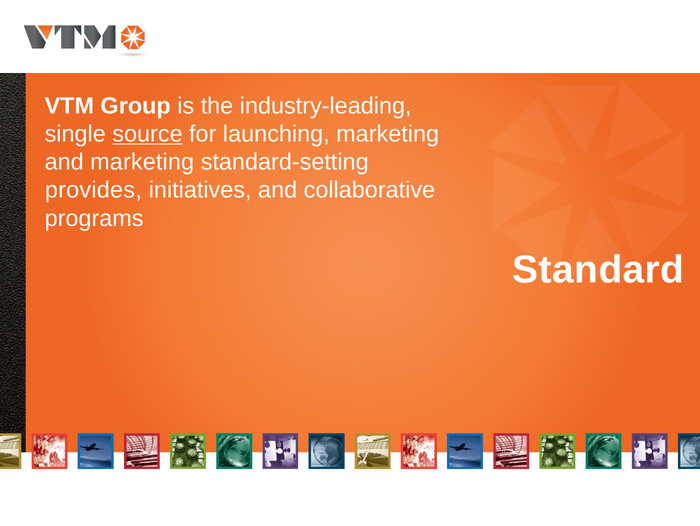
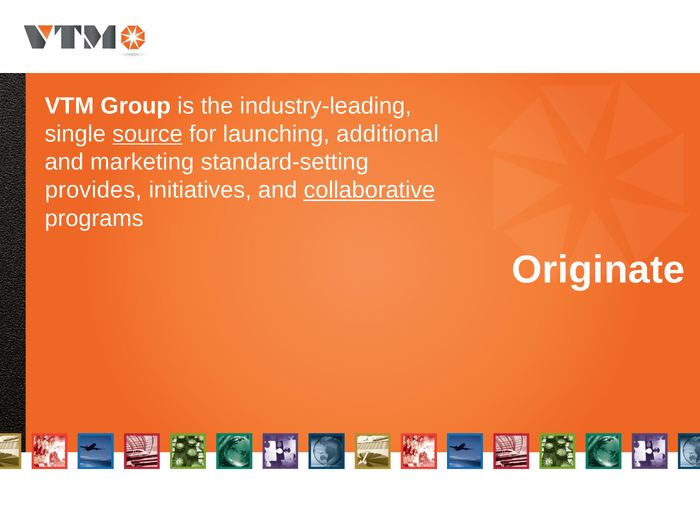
launching marketing: marketing -> additional
collaborative underline: none -> present
Standard: Standard -> Originate
